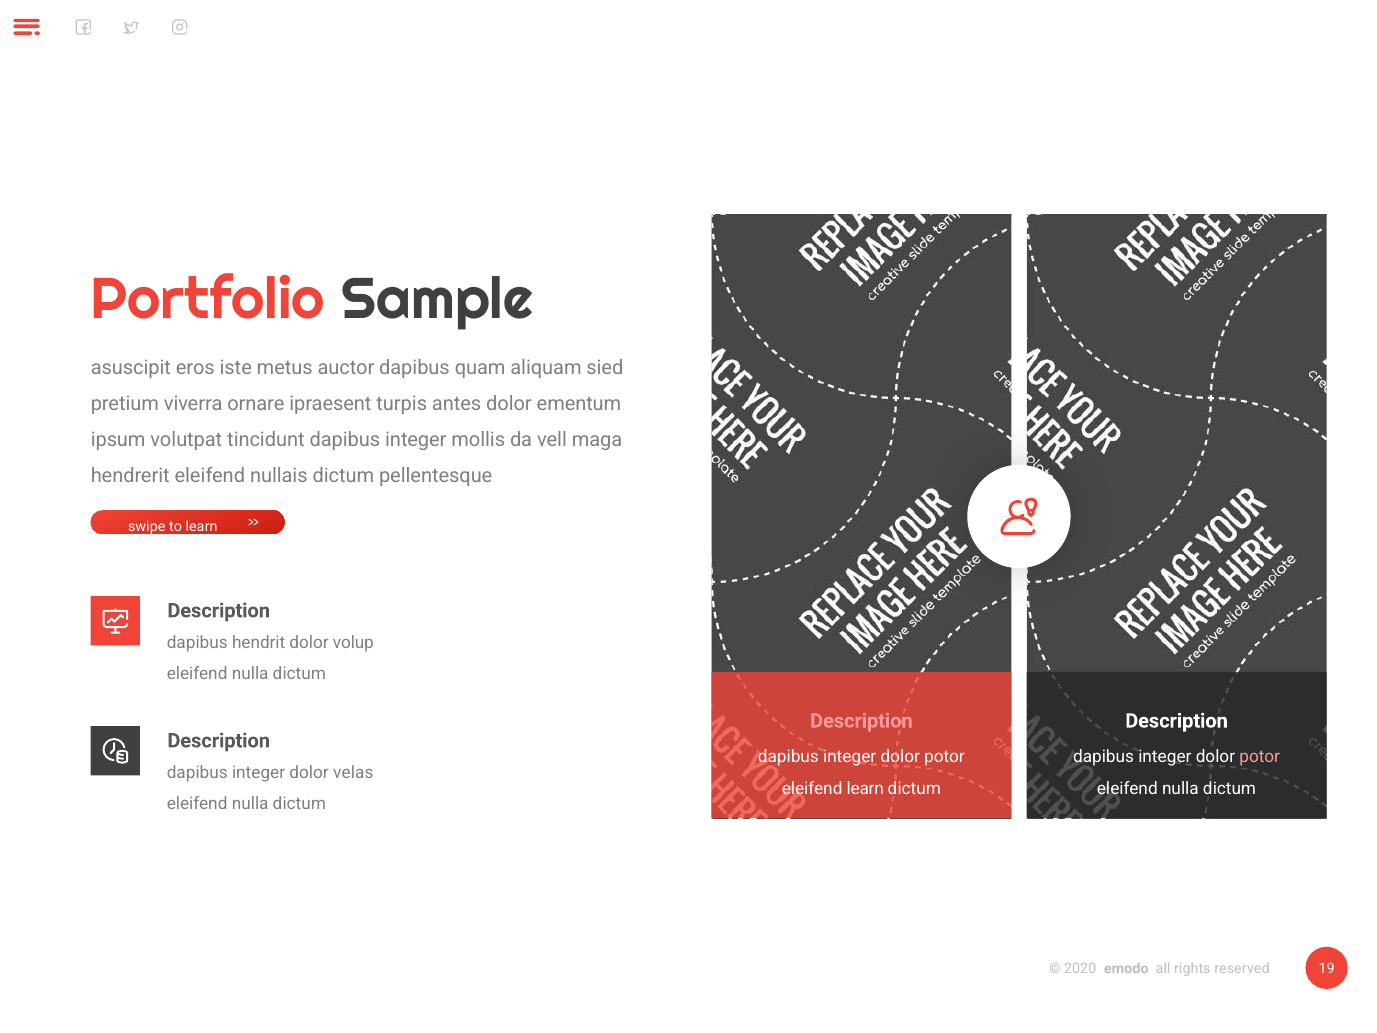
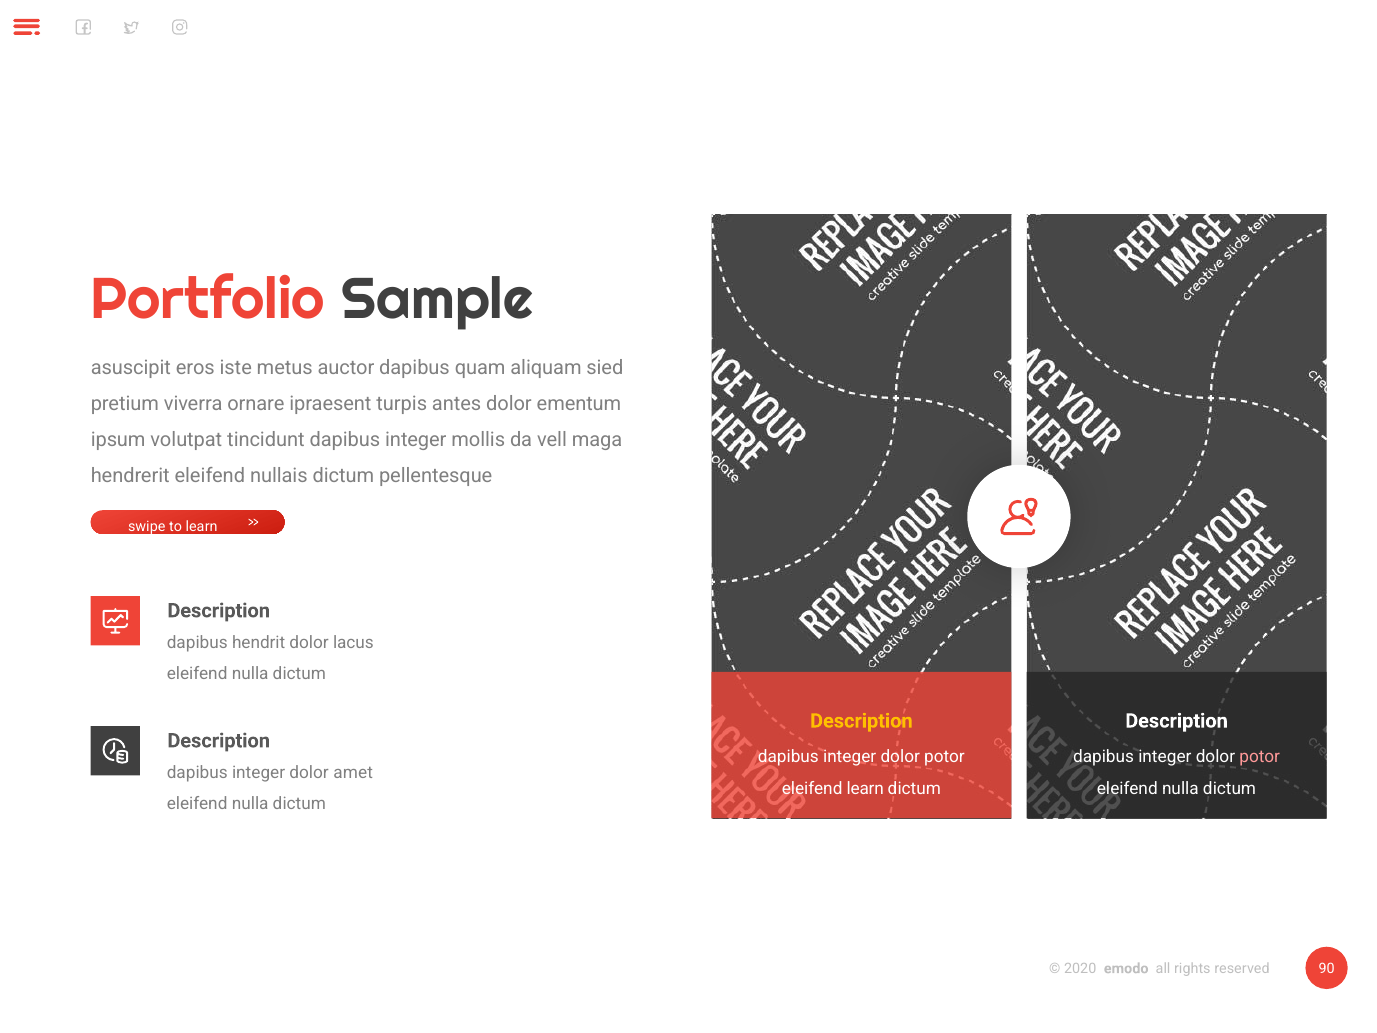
volup: volup -> lacus
Description at (861, 721) colour: pink -> yellow
velas: velas -> amet
19: 19 -> 90
